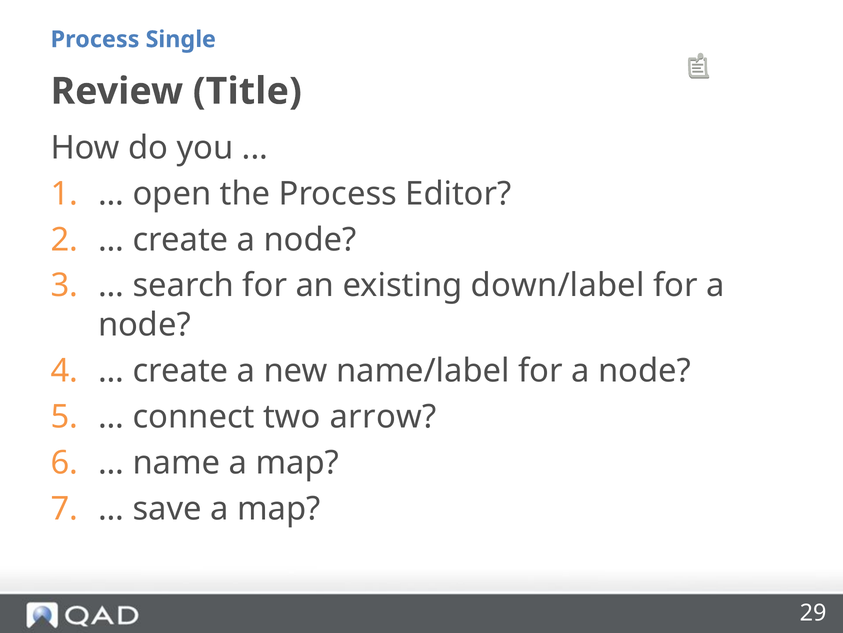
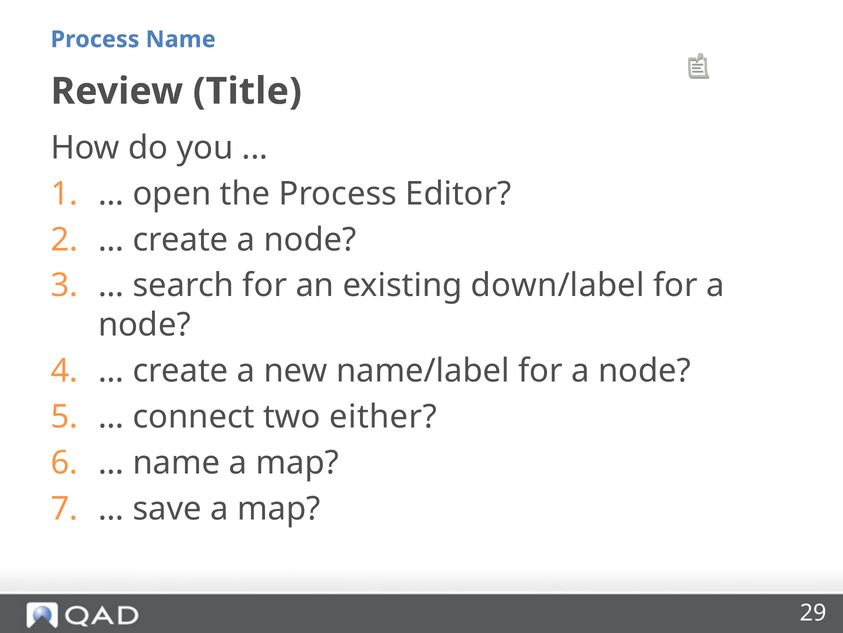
Process Single: Single -> Name
arrow: arrow -> either
